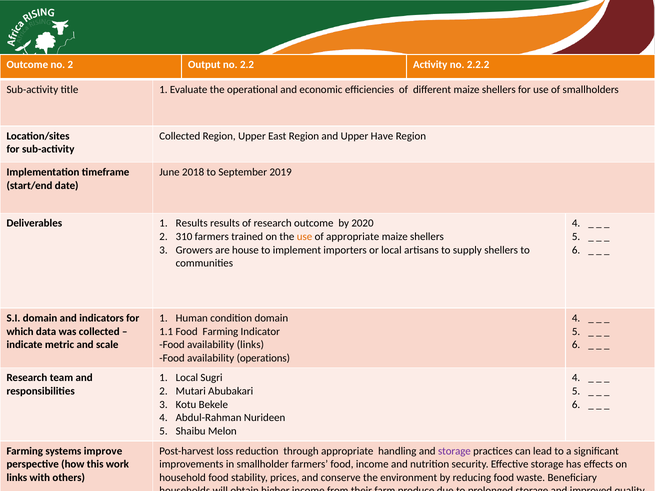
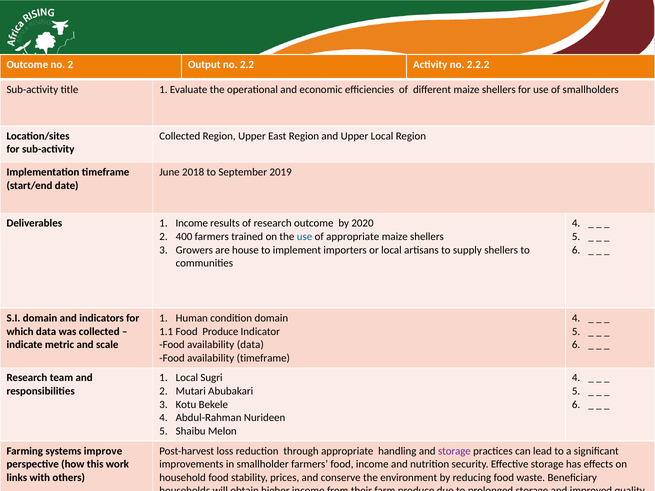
Upper Have: Have -> Local
1 Results: Results -> Income
310: 310 -> 400
use at (304, 237) colour: orange -> blue
Food Farming: Farming -> Produce
availability links: links -> data
availability operations: operations -> timeframe
